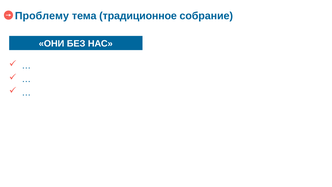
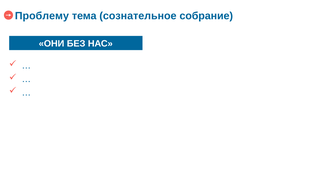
традиционное: традиционное -> сознательное
